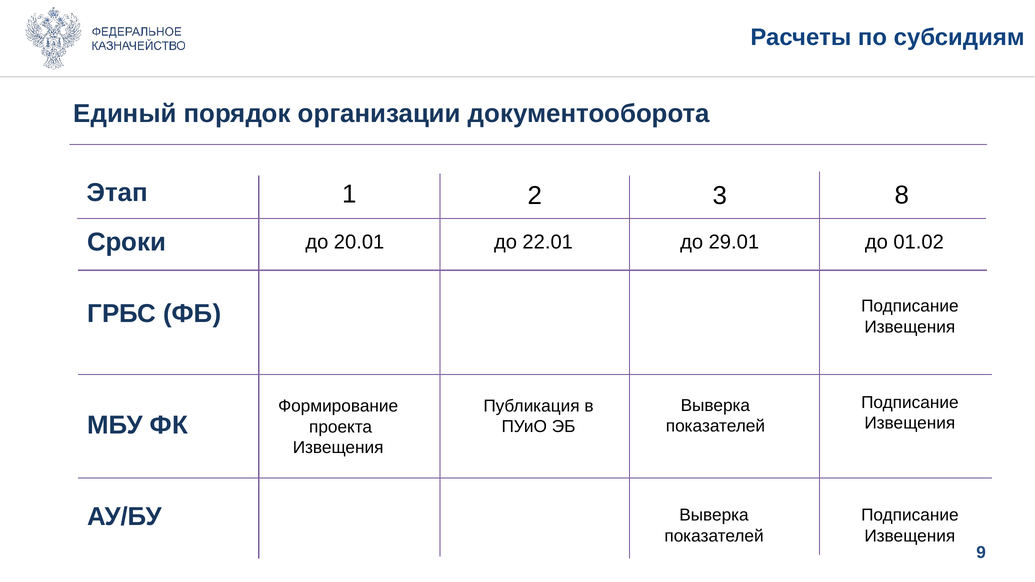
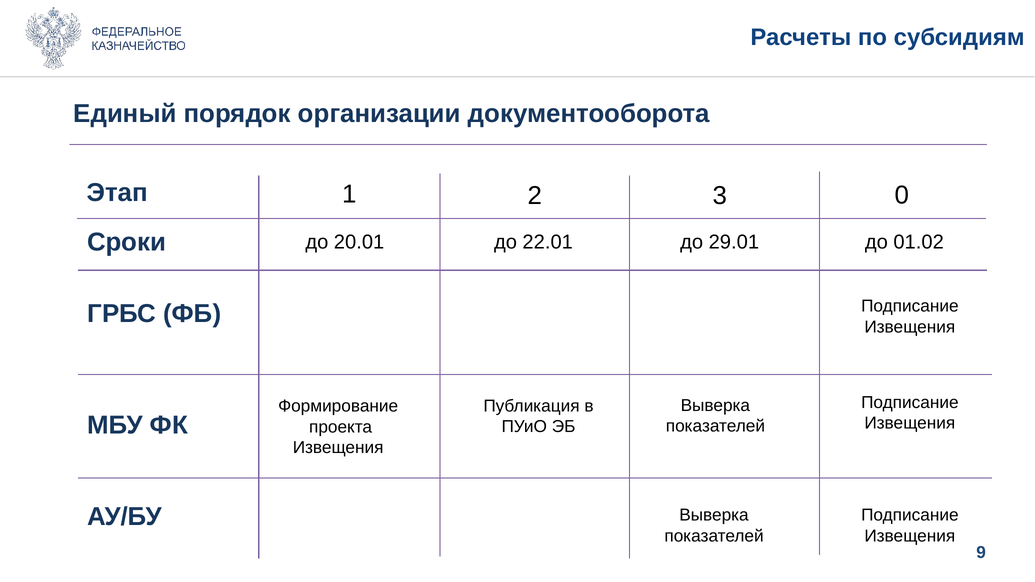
8: 8 -> 0
